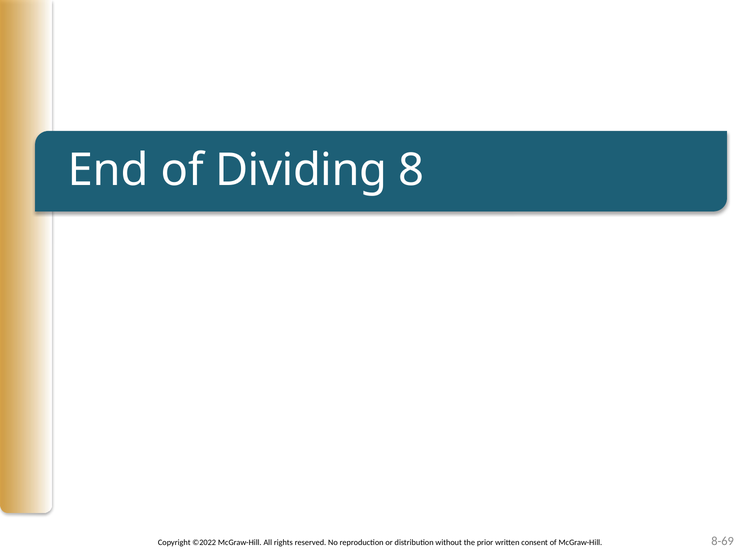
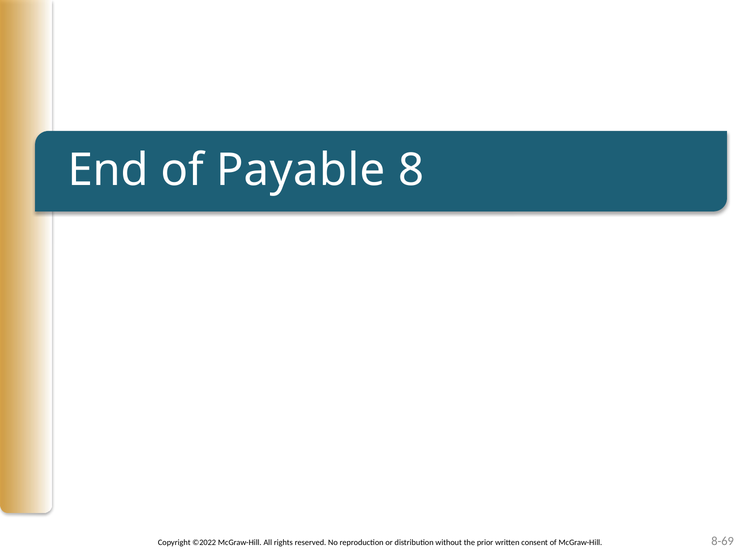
Dividing: Dividing -> Payable
